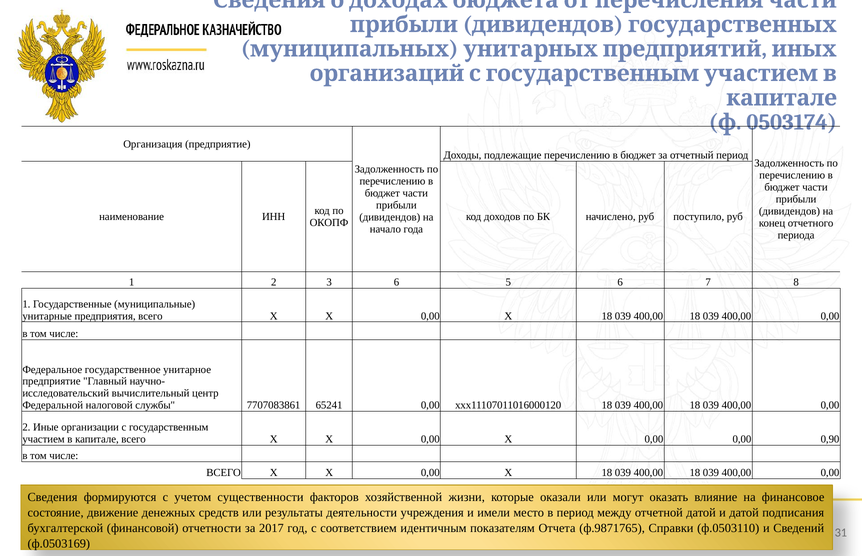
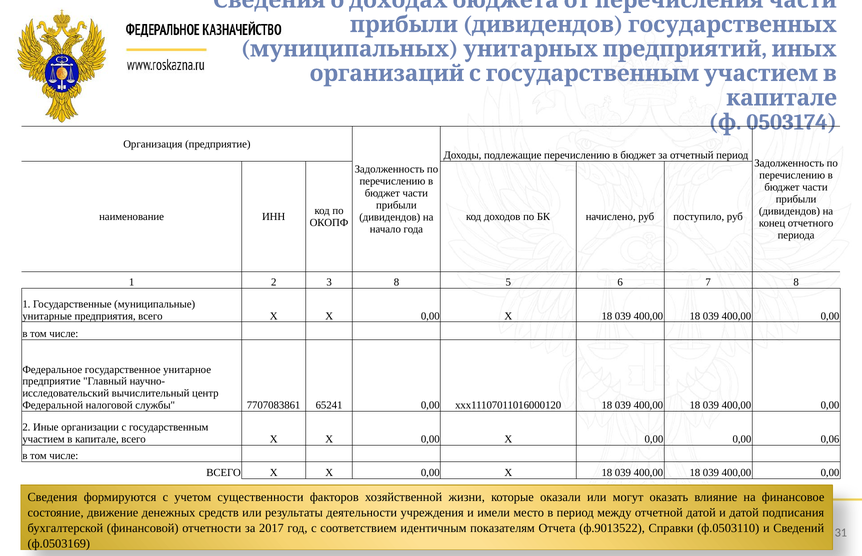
3 6: 6 -> 8
0,90: 0,90 -> 0,06
ф.9871765: ф.9871765 -> ф.9013522
